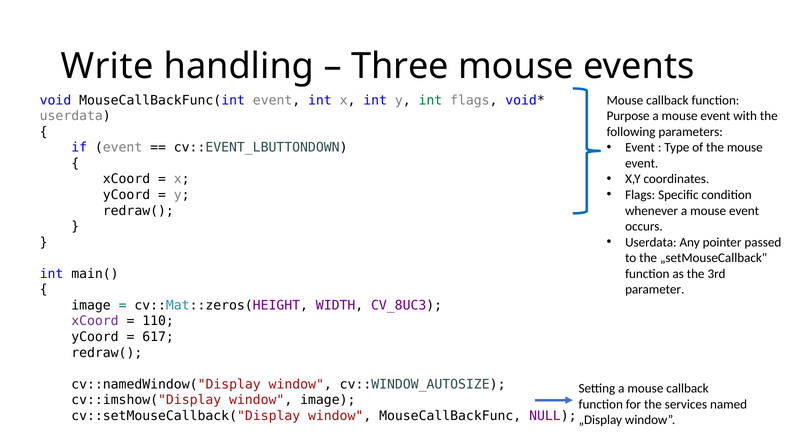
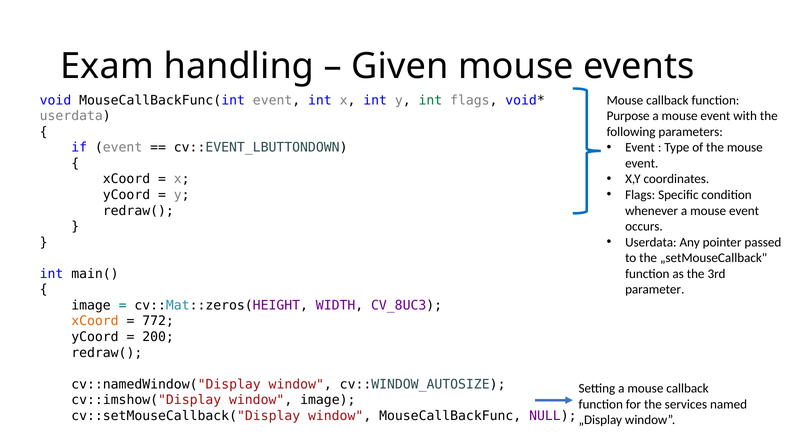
Write: Write -> Exam
Three: Three -> Given
xCoord at (95, 321) colour: purple -> orange
110: 110 -> 772
617: 617 -> 200
